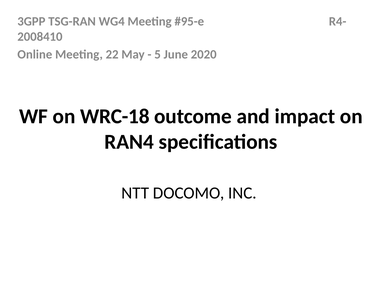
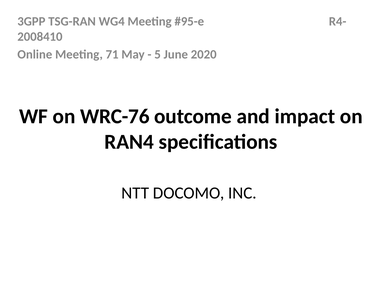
22: 22 -> 71
WRC-18: WRC-18 -> WRC-76
